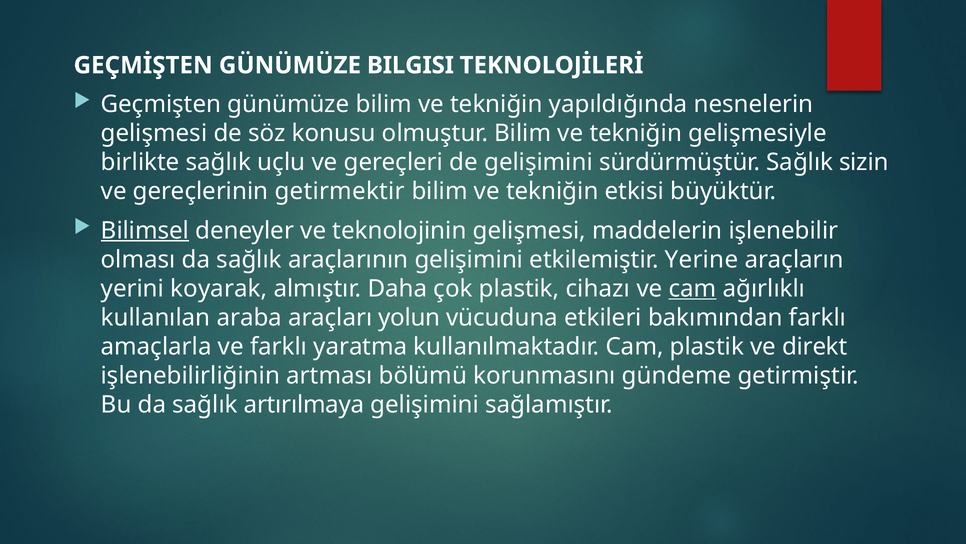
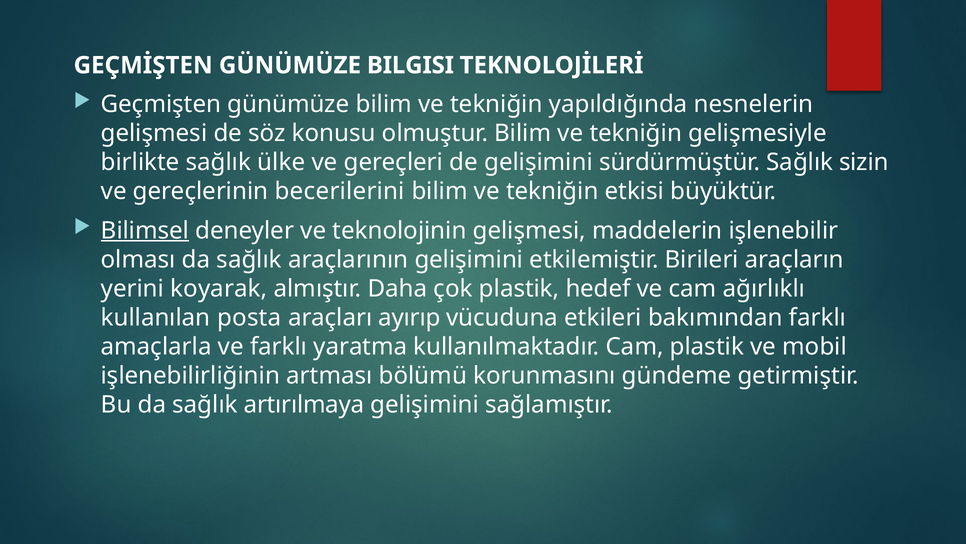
uçlu: uçlu -> ülke
getirmektir: getirmektir -> becerilerini
Yerine: Yerine -> Birileri
cihazı: cihazı -> hedef
cam at (693, 288) underline: present -> none
araba: araba -> posta
yolun: yolun -> ayırıp
direkt: direkt -> mobil
